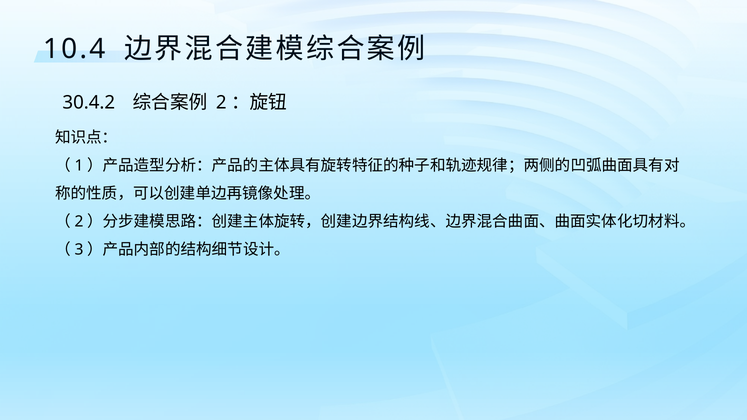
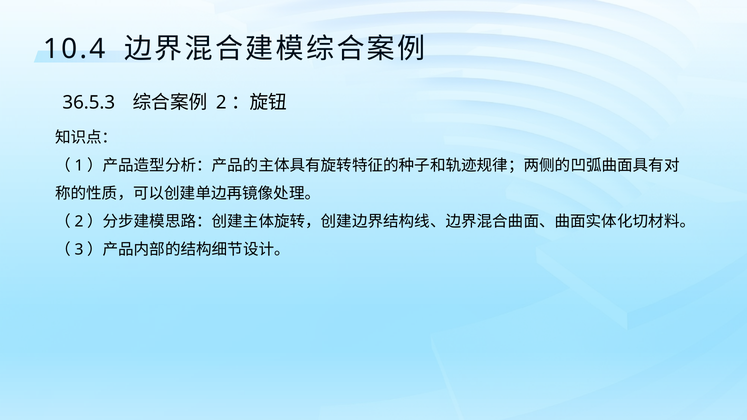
30.4.2: 30.4.2 -> 36.5.3
